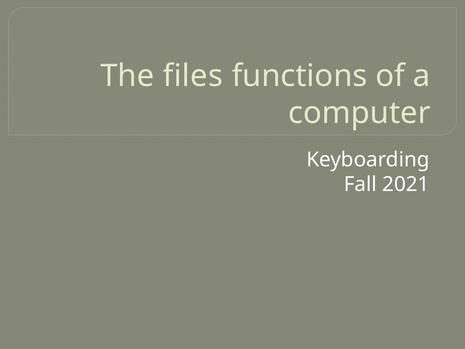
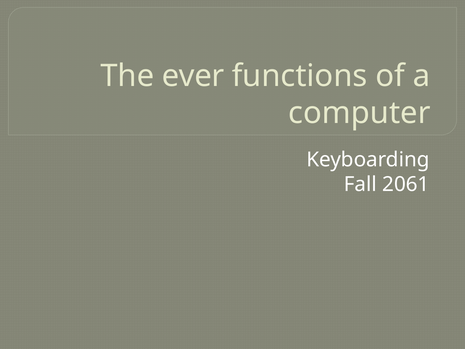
files: files -> ever
2021: 2021 -> 2061
